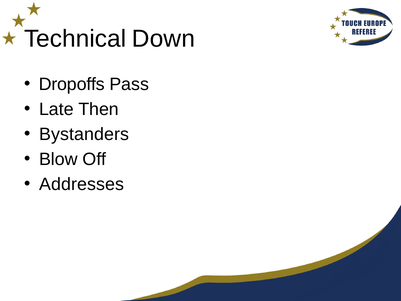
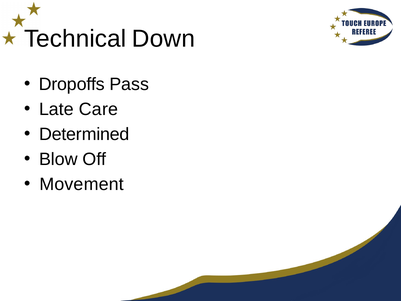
Then: Then -> Care
Bystanders: Bystanders -> Determined
Addresses: Addresses -> Movement
